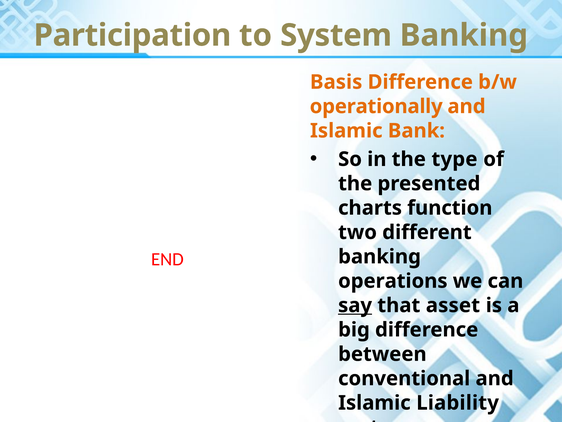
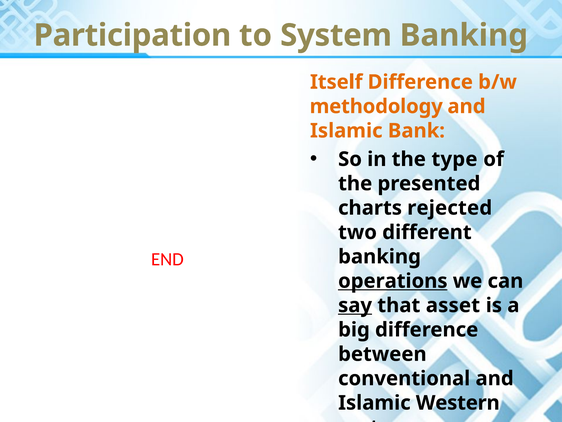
Basis: Basis -> Itself
operationally: operationally -> methodology
function: function -> rejected
operations underline: none -> present
Liability: Liability -> Western
